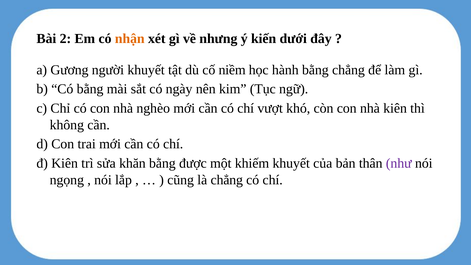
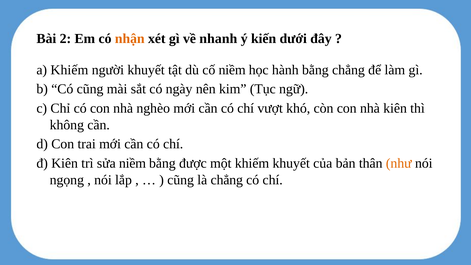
nhưng: nhưng -> nhanh
a Gương: Gương -> Khiếm
Có bằng: bằng -> cũng
sửa khăn: khăn -> niềm
như colour: purple -> orange
